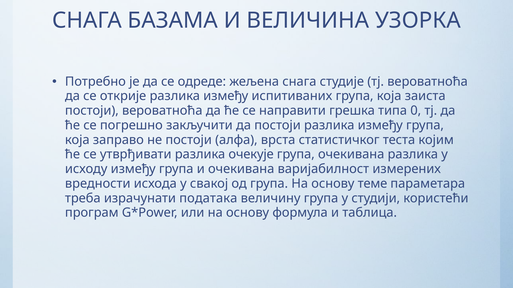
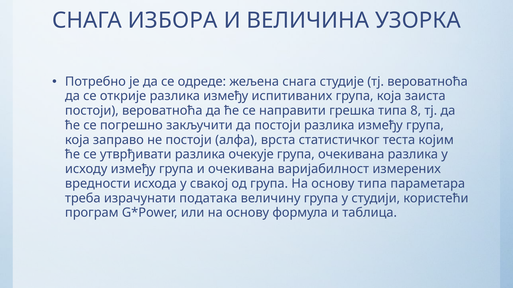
БАЗАМА: БАЗАМА -> ИЗБОРА
0: 0 -> 8
основу теме: теме -> типа
